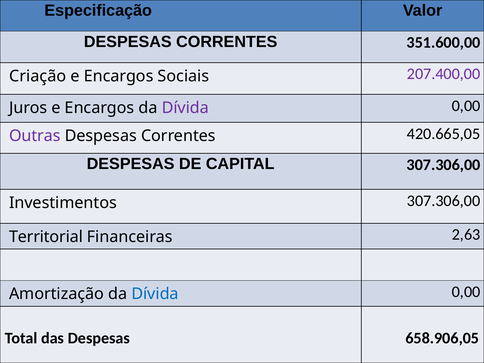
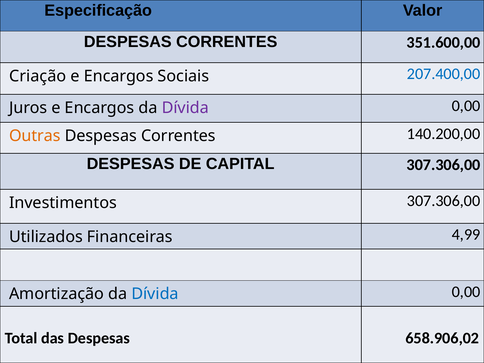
207.400,00 colour: purple -> blue
Outras colour: purple -> orange
420.665,05: 420.665,05 -> 140.200,00
Territorial: Territorial -> Utilizados
2,63: 2,63 -> 4,99
658.906,05: 658.906,05 -> 658.906,02
